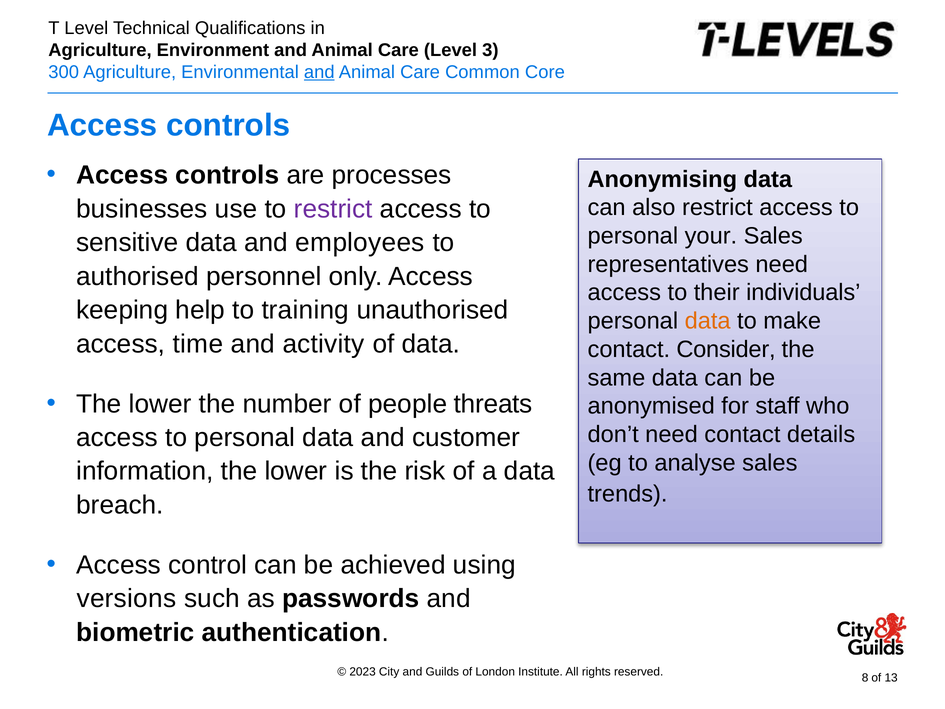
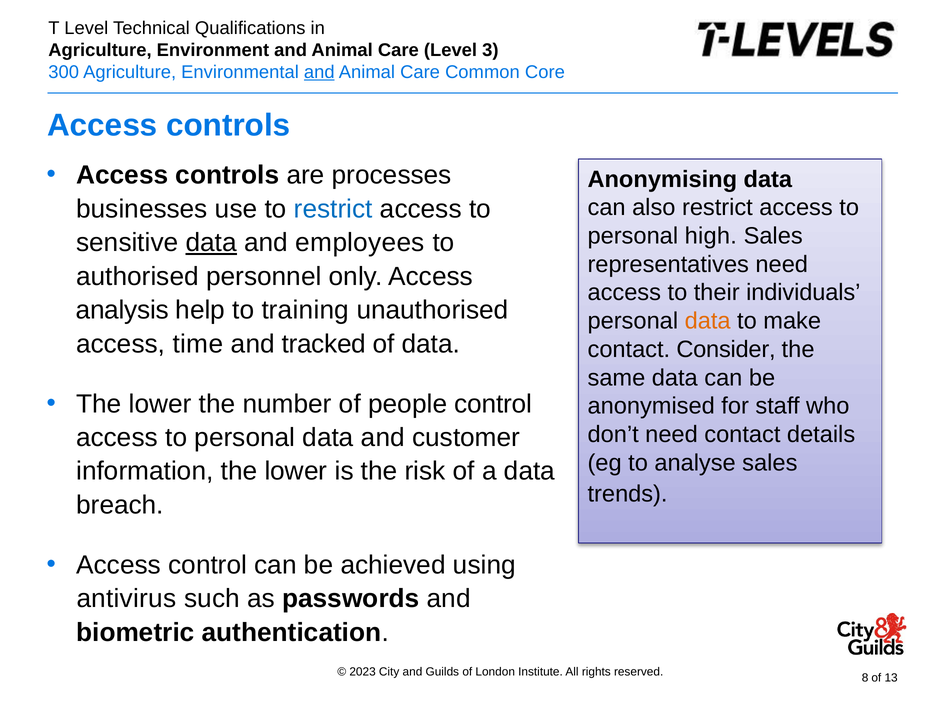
restrict at (333, 209) colour: purple -> blue
your: your -> high
data at (211, 243) underline: none -> present
keeping: keeping -> analysis
activity: activity -> tracked
people threats: threats -> control
versions: versions -> antivirus
